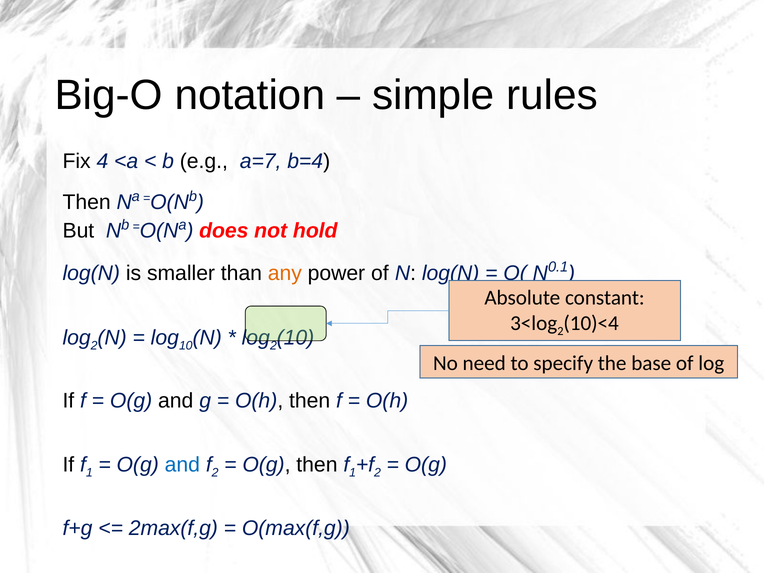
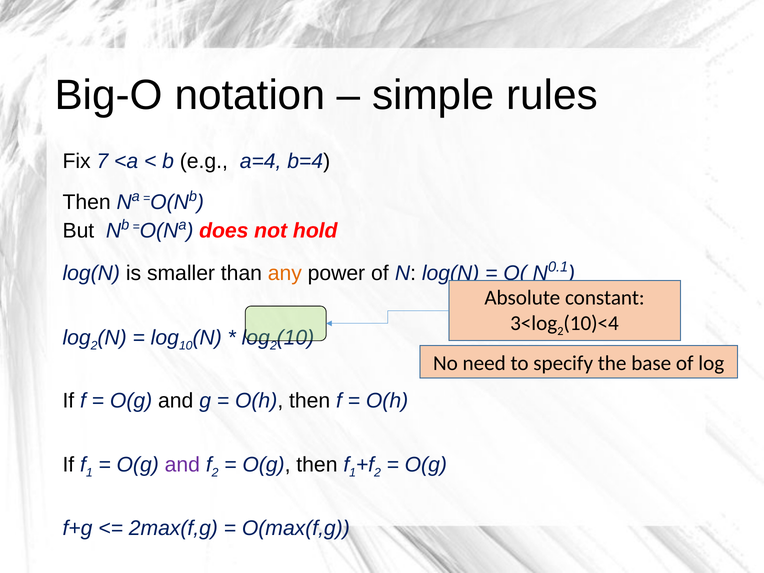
4: 4 -> 7
a=7: a=7 -> a=4
and at (182, 465) colour: blue -> purple
